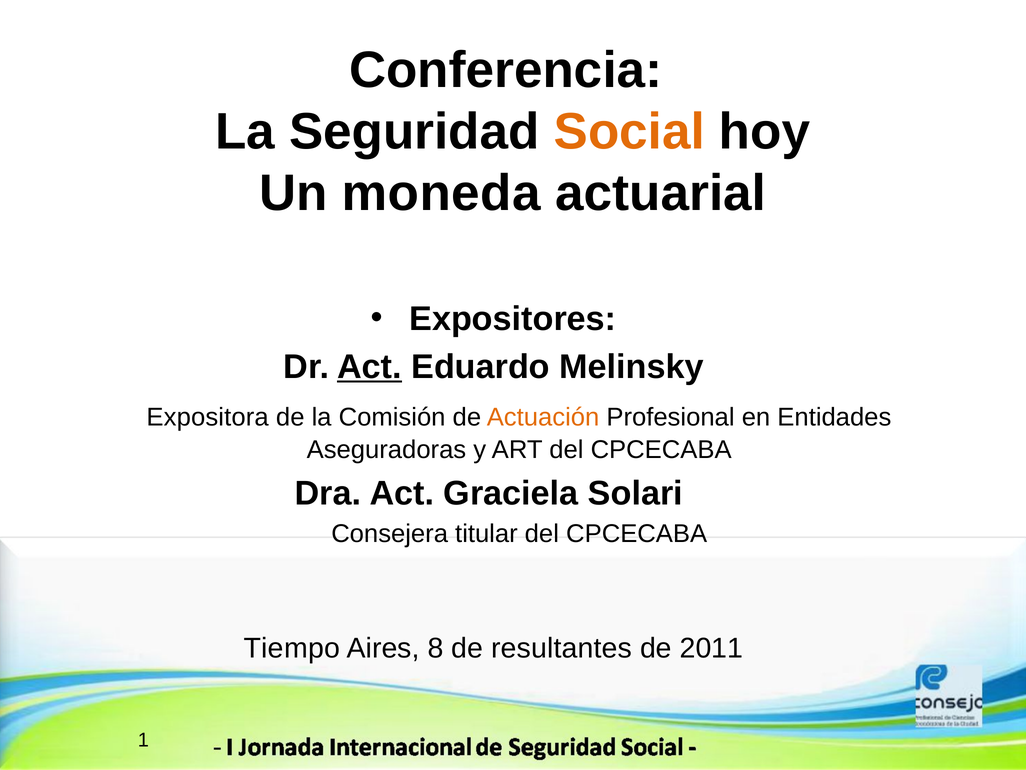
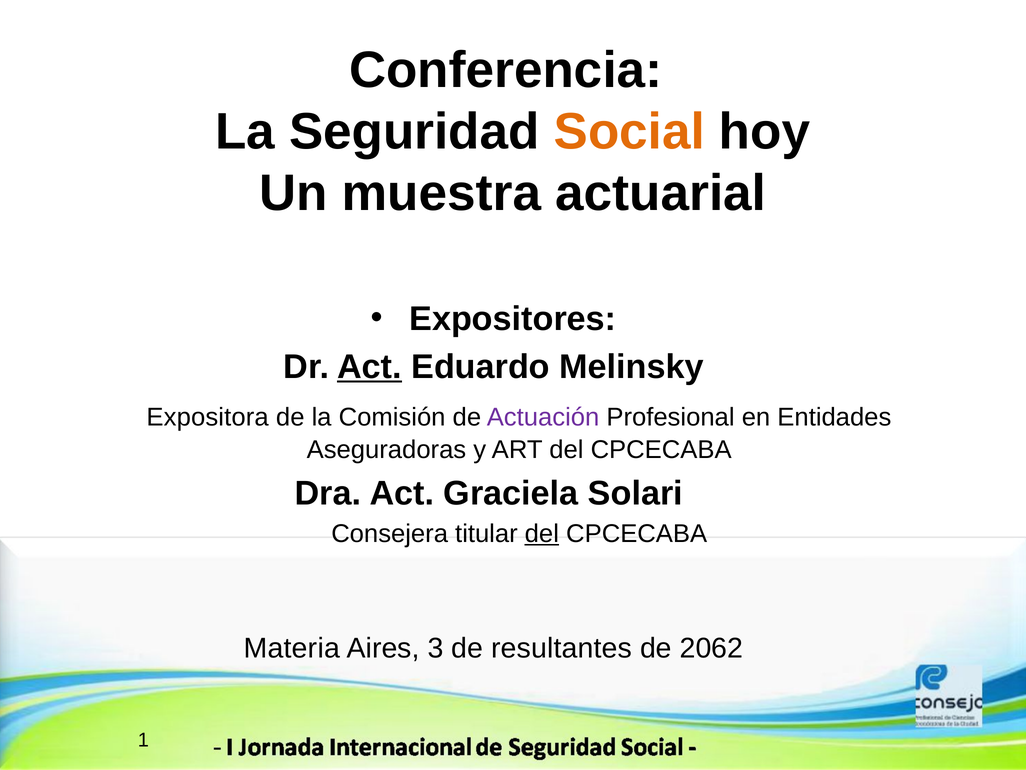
moneda: moneda -> muestra
Actuación colour: orange -> purple
del at (542, 533) underline: none -> present
Tiempo: Tiempo -> Materia
8: 8 -> 3
2011: 2011 -> 2062
